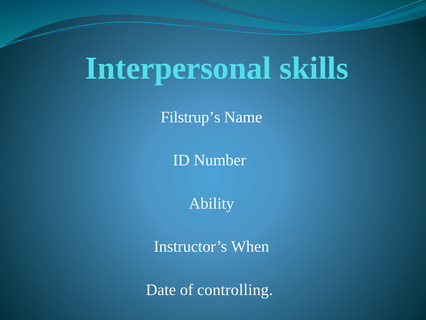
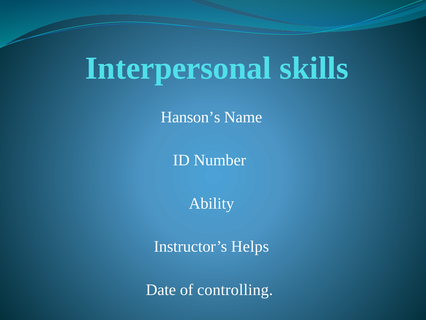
Filstrup’s: Filstrup’s -> Hanson’s
When: When -> Helps
